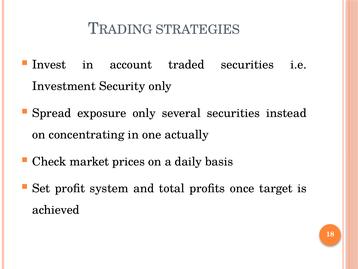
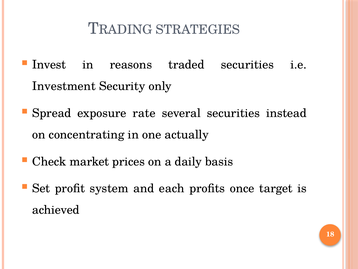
account: account -> reasons
exposure only: only -> rate
total: total -> each
